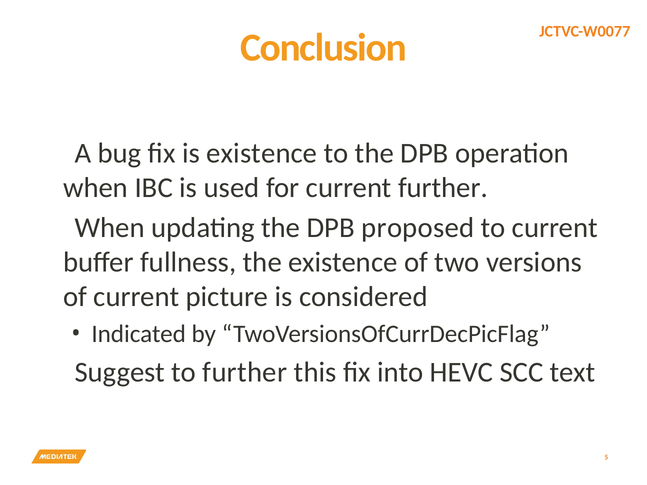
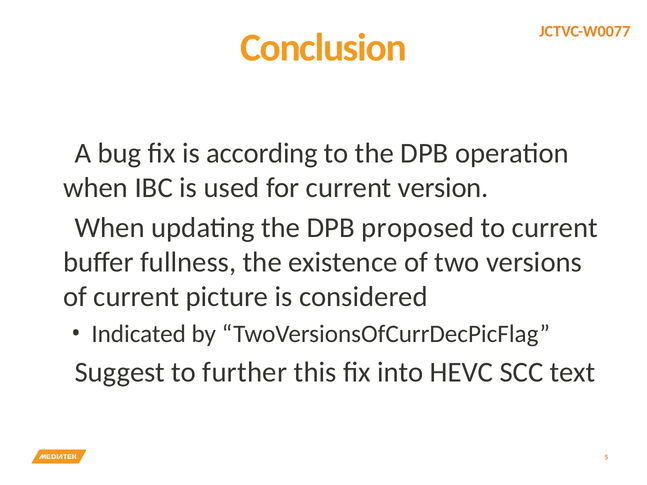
is existence: existence -> according
current further: further -> version
